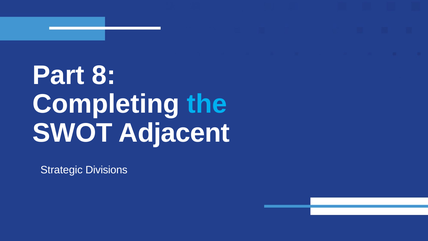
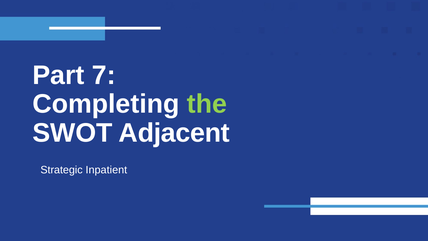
8: 8 -> 7
the colour: light blue -> light green
Divisions: Divisions -> Inpatient
